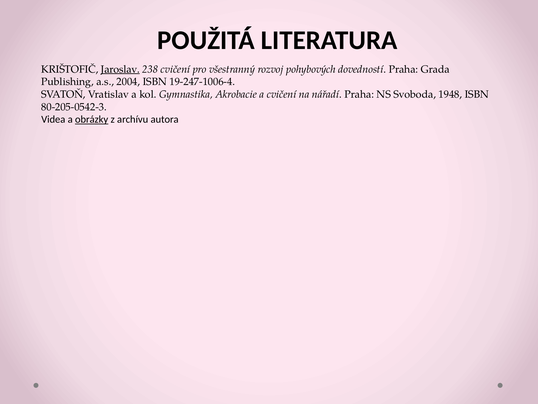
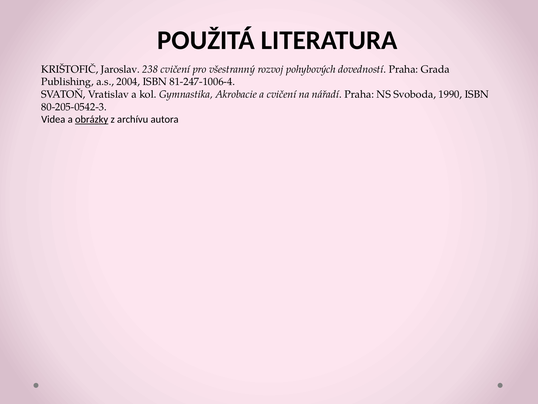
Jaroslav underline: present -> none
19-247-1006-4: 19-247-1006-4 -> 81-247-1006-4
1948: 1948 -> 1990
